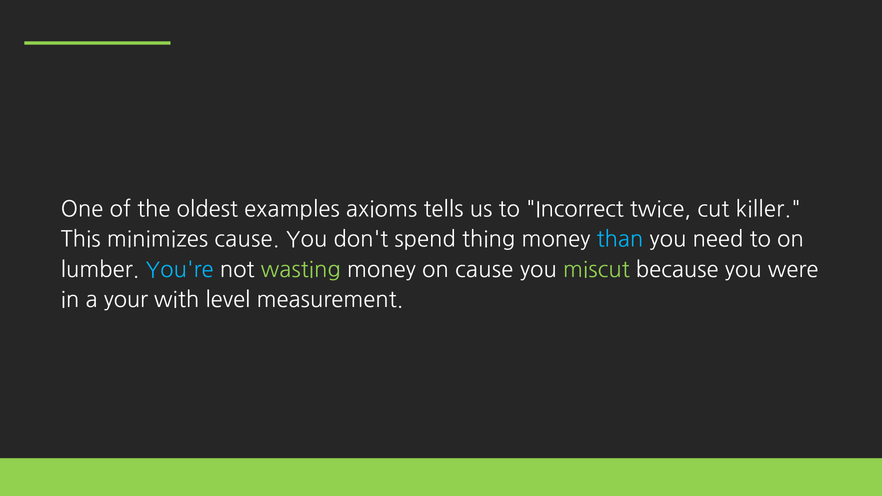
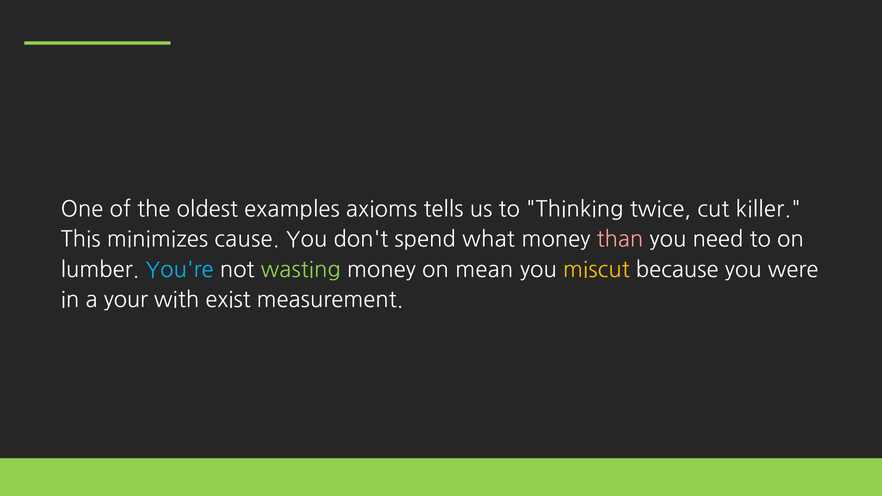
Incorrect: Incorrect -> Thinking
thing: thing -> what
than colour: light blue -> pink
on cause: cause -> mean
miscut colour: light green -> yellow
level: level -> exist
